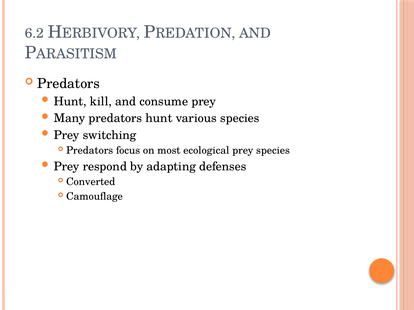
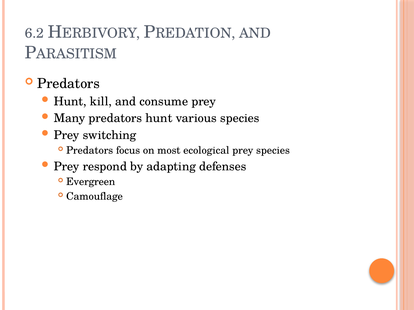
Converted: Converted -> Evergreen
